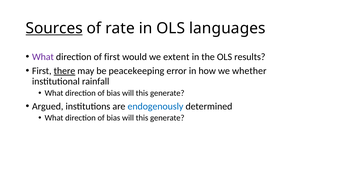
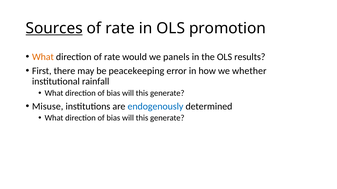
languages: languages -> promotion
What at (43, 57) colour: purple -> orange
direction of first: first -> rate
extent: extent -> panels
there underline: present -> none
Argued: Argued -> Misuse
